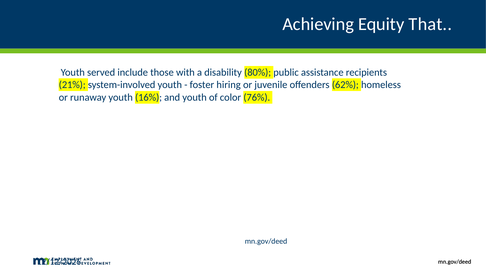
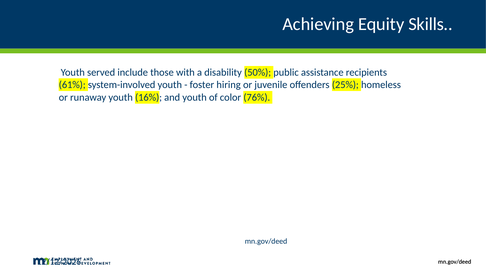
That: That -> Skills
80%: 80% -> 50%
21%: 21% -> 61%
62%: 62% -> 25%
